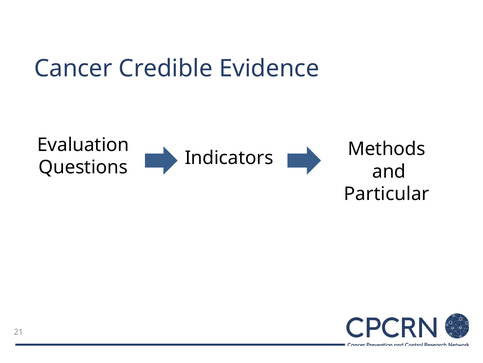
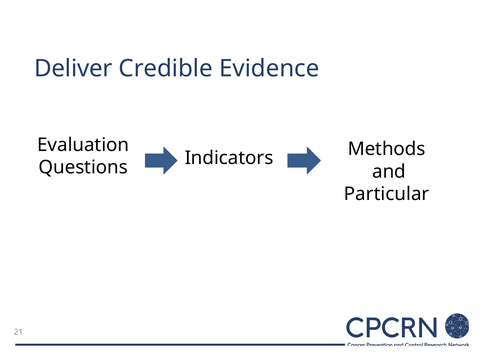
Cancer: Cancer -> Deliver
